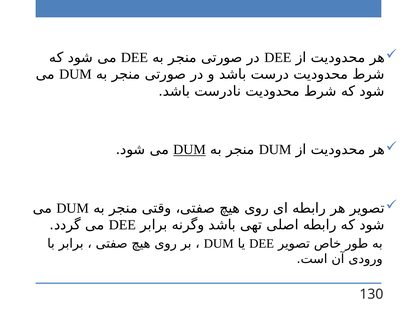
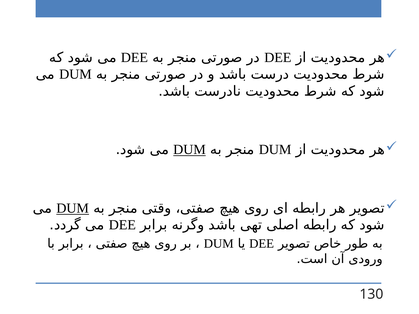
DUM at (73, 208) underline: none -> present
